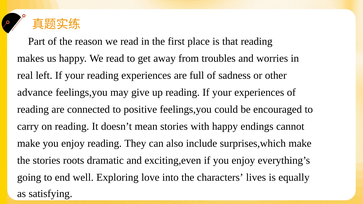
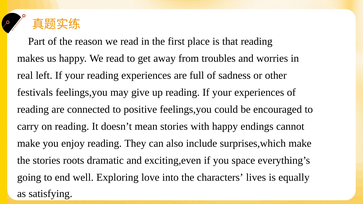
advance: advance -> festivals
if you enjoy: enjoy -> space
